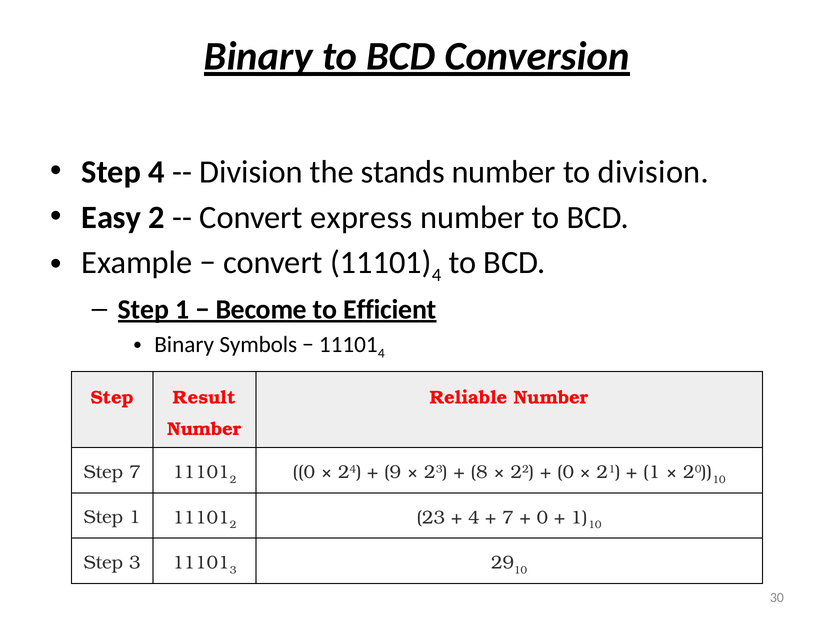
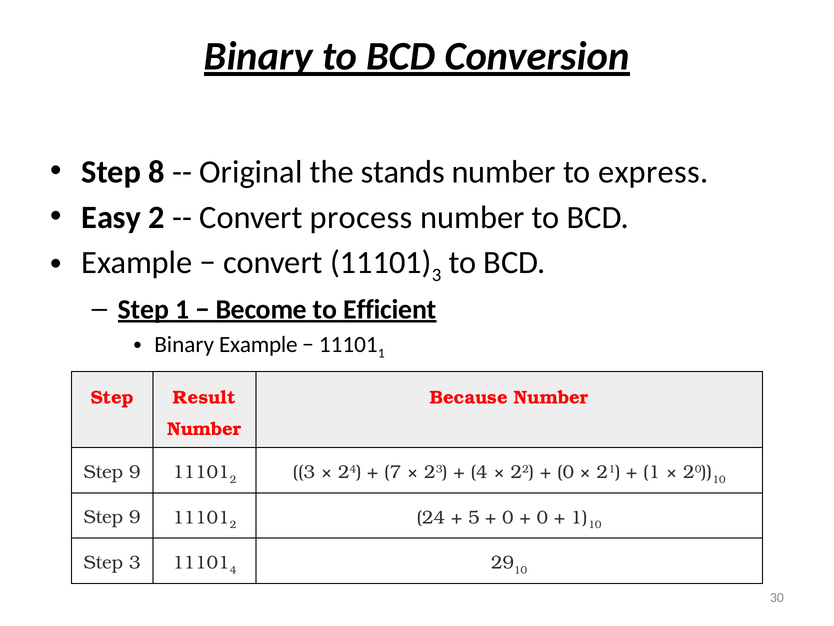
Step 4: 4 -> 8
Division at (251, 172): Division -> Original
to division: division -> express
express: express -> process
4 at (437, 275): 4 -> 3
Binary Symbols: Symbols -> Example
4 at (381, 353): 4 -> 1
Reliable: Reliable -> Because
7 at (135, 472): 7 -> 9
2 0: 0 -> 3
9: 9 -> 7
8 at (479, 472): 8 -> 4
1 at (135, 517): 1 -> 9
2 23: 23 -> 24
4 at (474, 517): 4 -> 5
7 at (508, 517): 7 -> 0
3 at (233, 570): 3 -> 4
